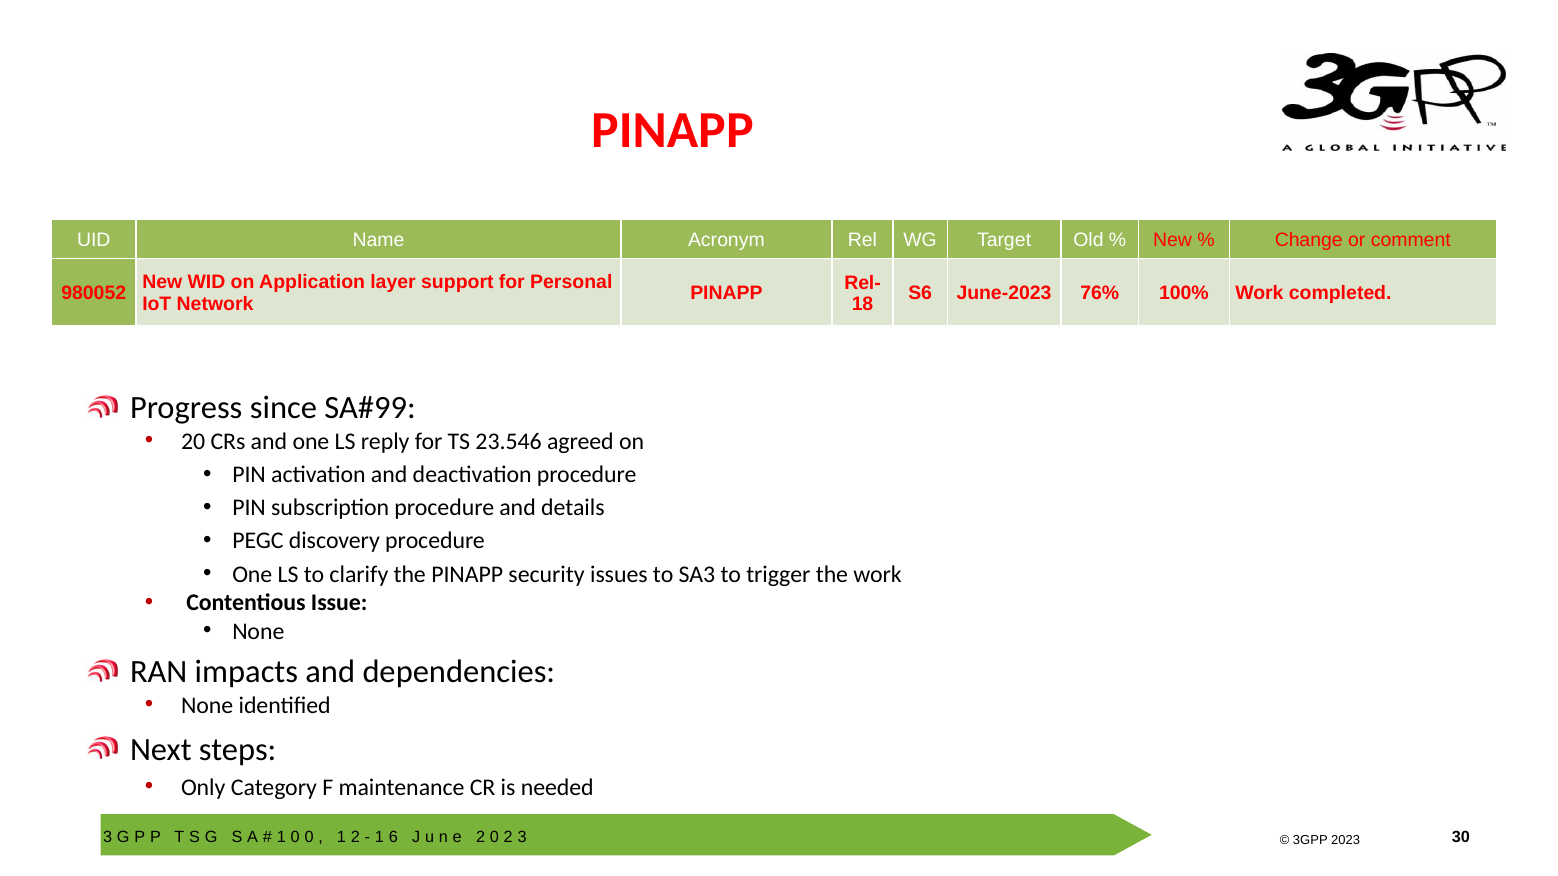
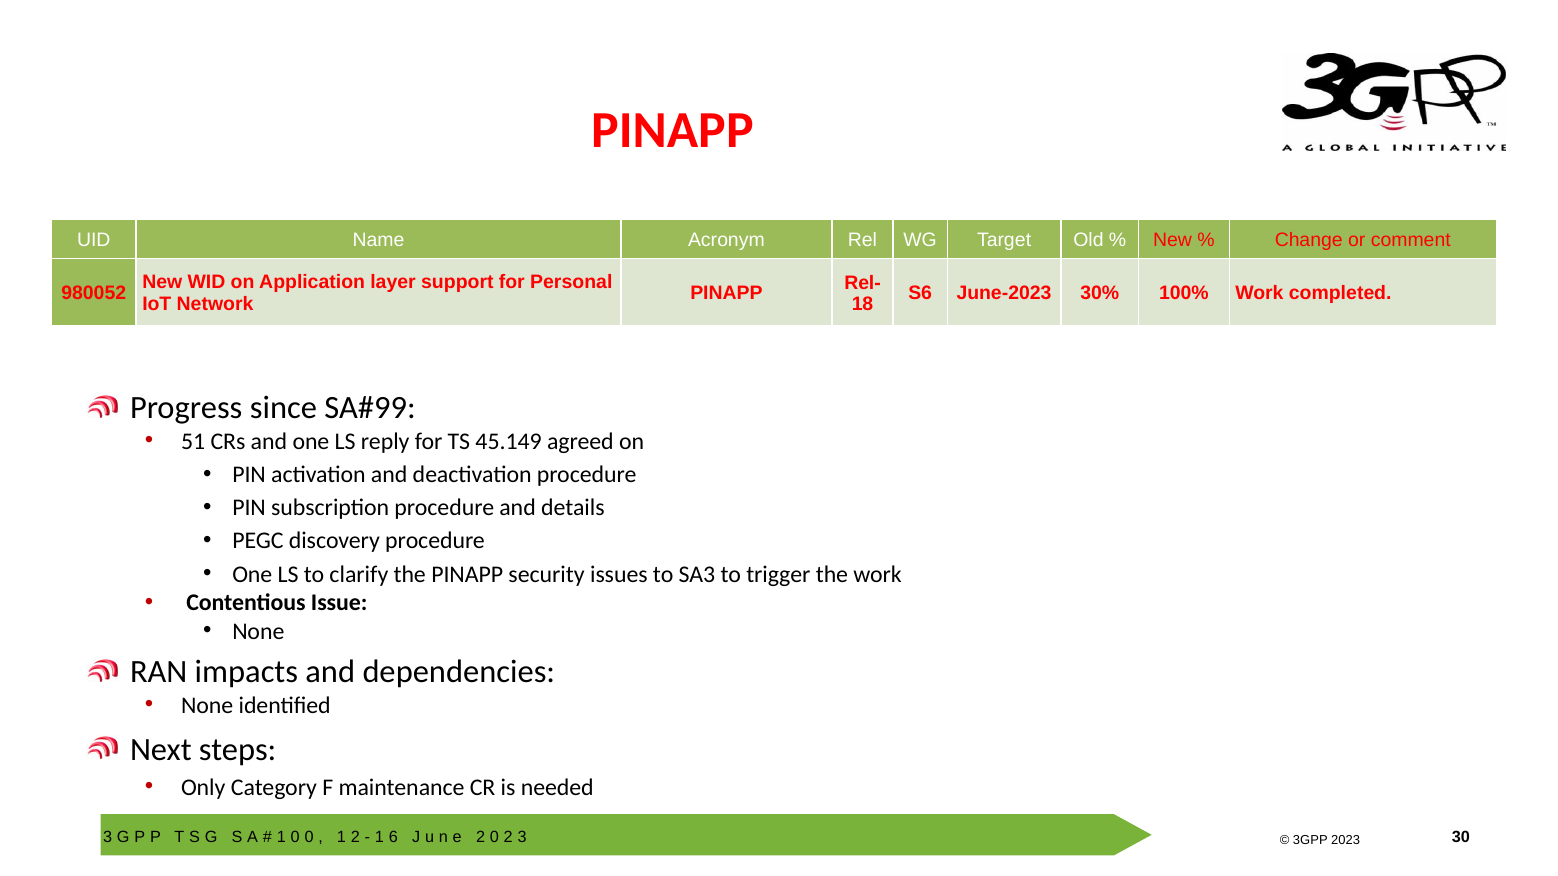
76%: 76% -> 30%
20: 20 -> 51
23.546: 23.546 -> 45.149
